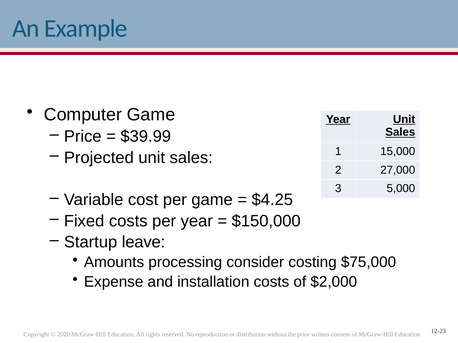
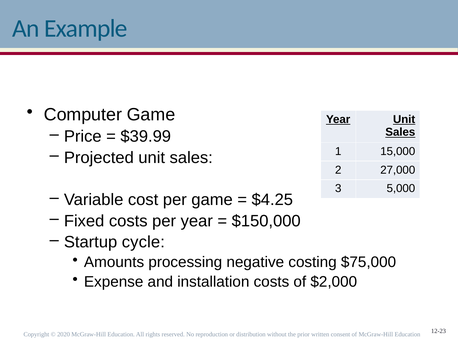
leave: leave -> cycle
consider: consider -> negative
